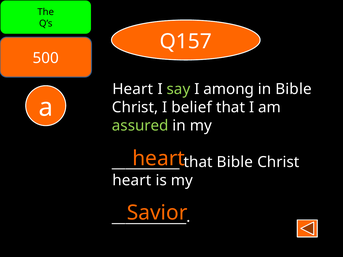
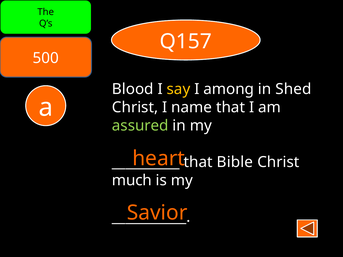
Heart at (133, 89): Heart -> Blood
say colour: light green -> yellow
in Bible: Bible -> Shed
belief: belief -> name
heart at (132, 181): heart -> much
